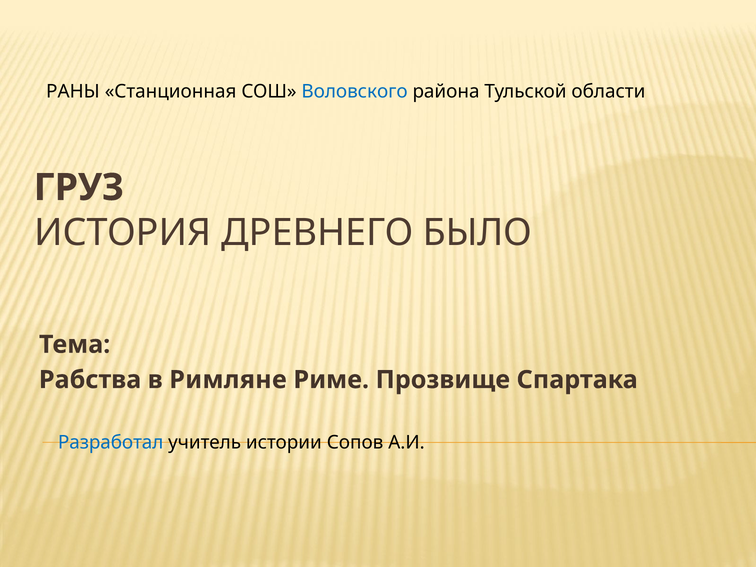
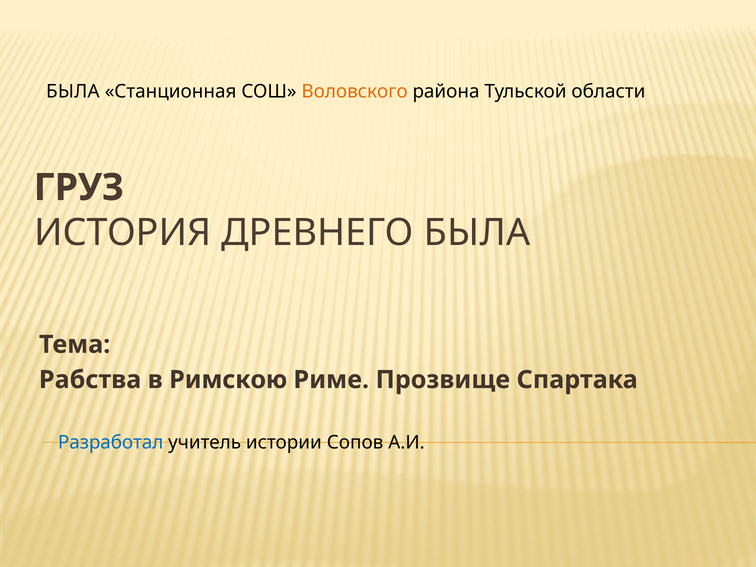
РАНЫ at (73, 91): РАНЫ -> БЫЛА
Воловского colour: blue -> orange
ДРЕВНЕГО БЫЛО: БЫЛО -> БЫЛА
Римляне: Римляне -> Римскою
